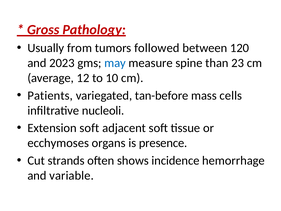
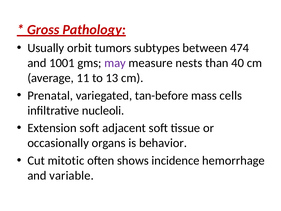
from: from -> orbit
followed: followed -> subtypes
120: 120 -> 474
2023: 2023 -> 1001
may colour: blue -> purple
spine: spine -> nests
23: 23 -> 40
12: 12 -> 11
10: 10 -> 13
Patients: Patients -> Prenatal
ecchymoses: ecchymoses -> occasionally
presence: presence -> behavior
strands: strands -> mitotic
